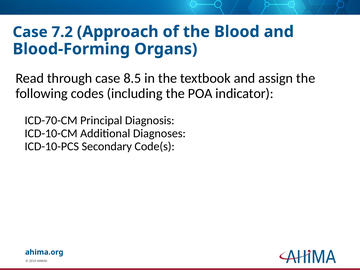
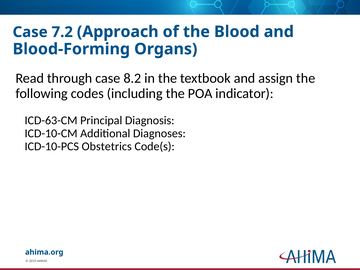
8.5: 8.5 -> 8.2
ICD-70-CM: ICD-70-CM -> ICD-63-CM
Secondary: Secondary -> Obstetrics
